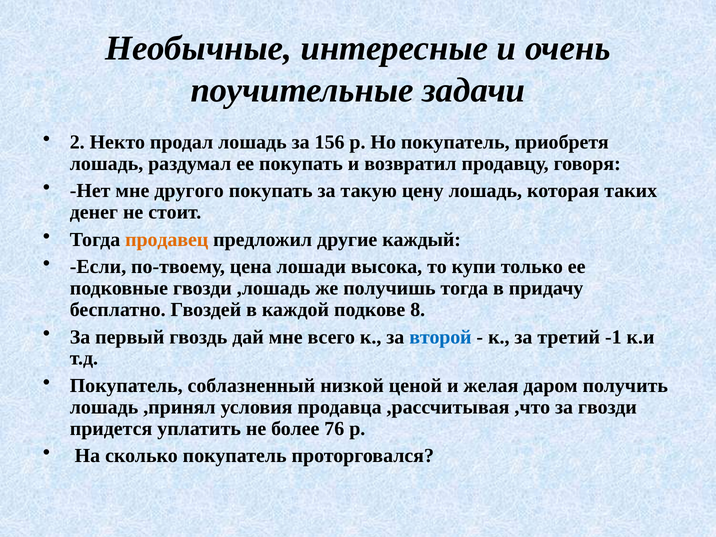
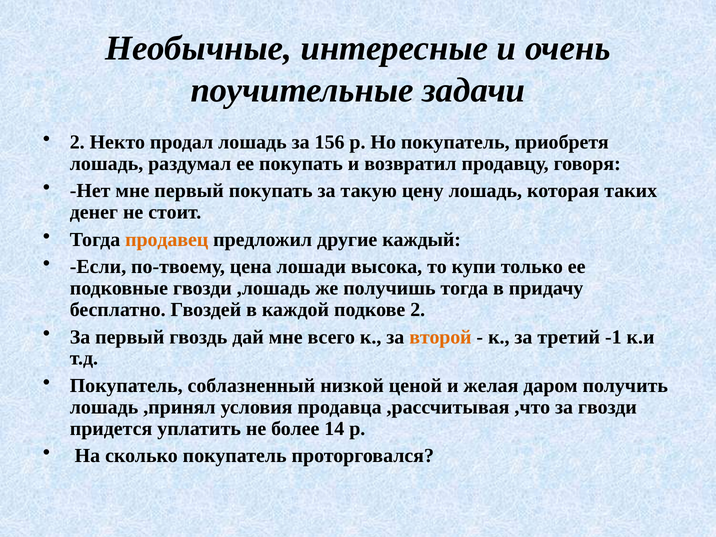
мне другого: другого -> первый
подкове 8: 8 -> 2
второй colour: blue -> orange
76: 76 -> 14
